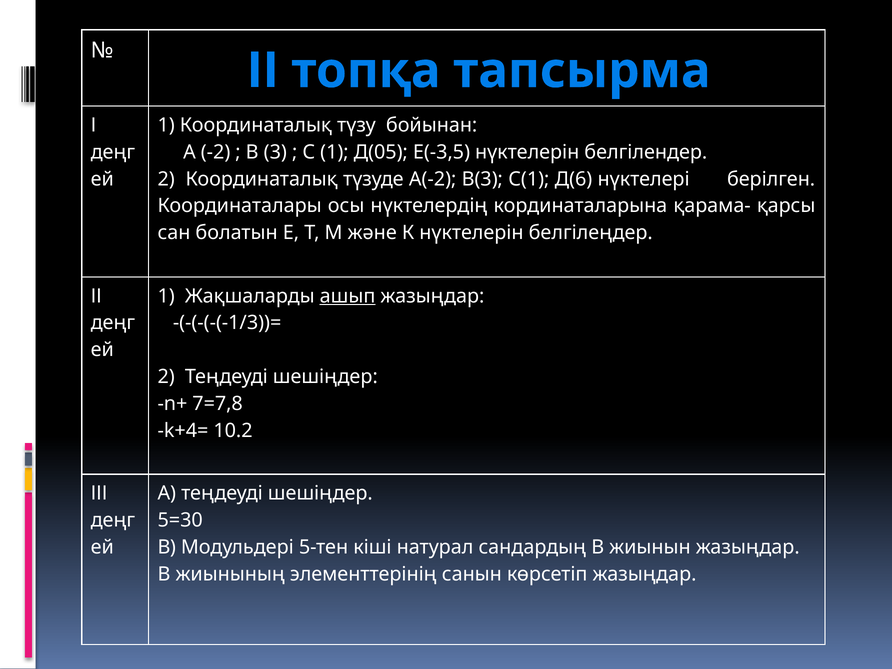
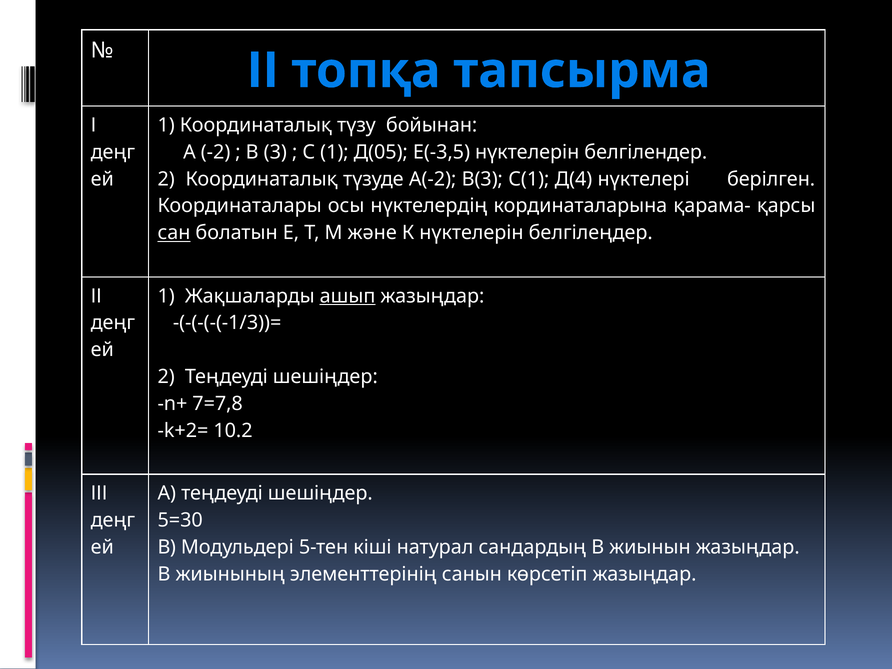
Д(6: Д(6 -> Д(4
сан underline: none -> present
k+4=: k+4= -> k+2=
